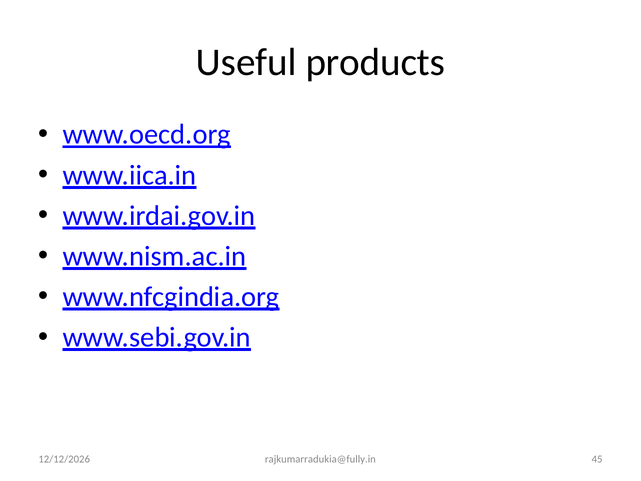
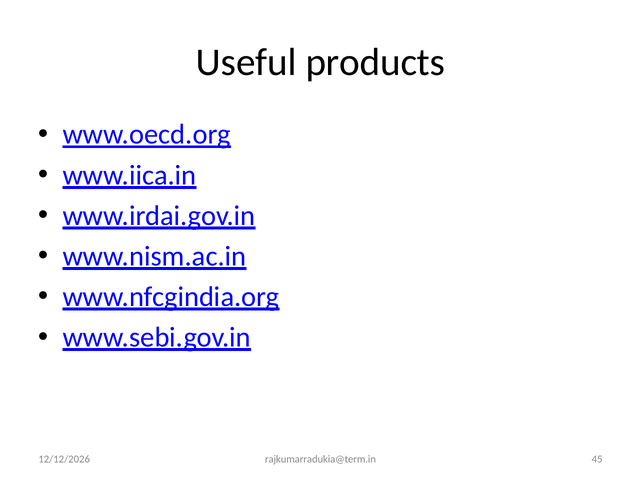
rajkumarradukia@fully.in: rajkumarradukia@fully.in -> rajkumarradukia@term.in
